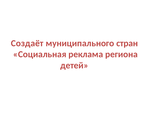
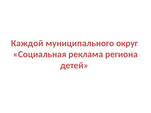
Создаёт: Создаёт -> Каждой
стран: стран -> округ
